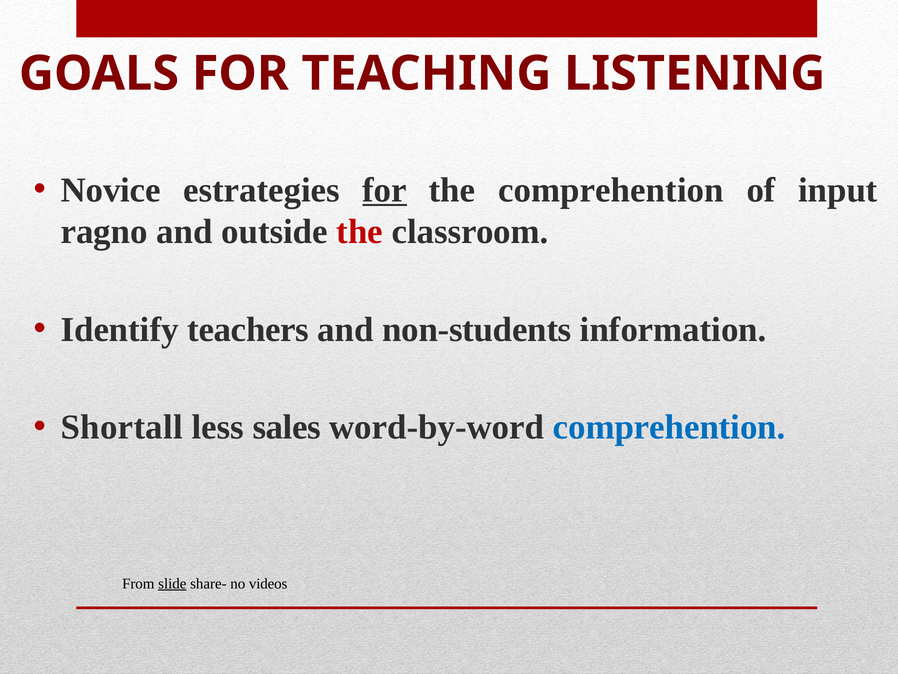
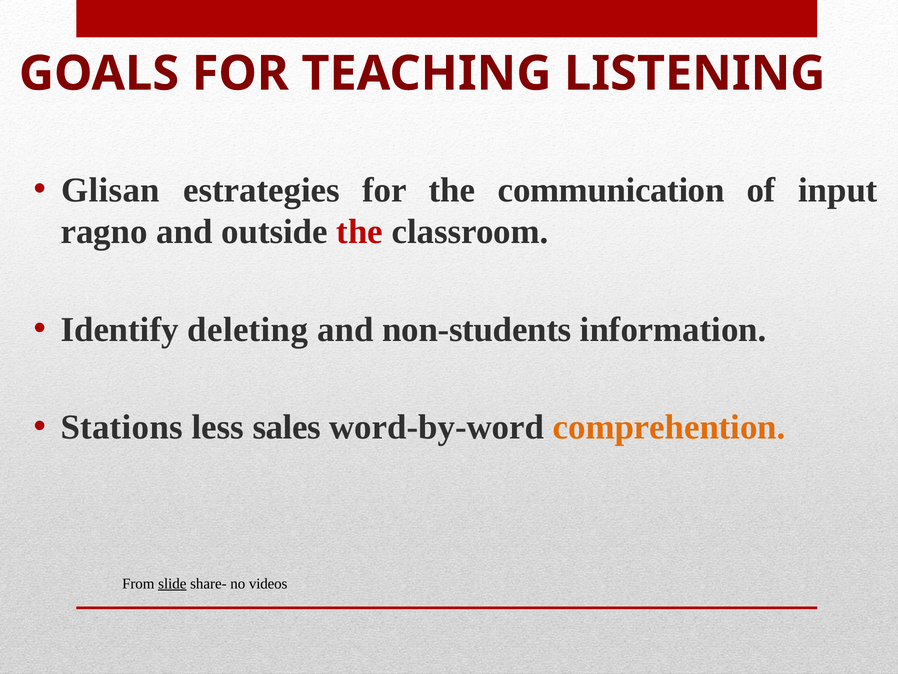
Novice: Novice -> Glisan
for at (385, 190) underline: present -> none
the comprehention: comprehention -> communication
teachers: teachers -> deleting
Shortall: Shortall -> Stations
comprehention at (669, 427) colour: blue -> orange
